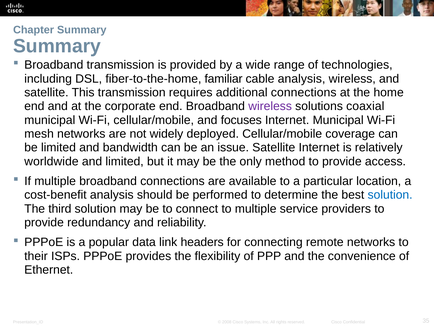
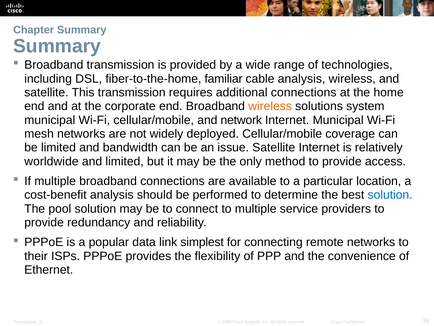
wireless at (270, 106) colour: purple -> orange
coaxial: coaxial -> system
focuses: focuses -> network
third: third -> pool
headers: headers -> simplest
